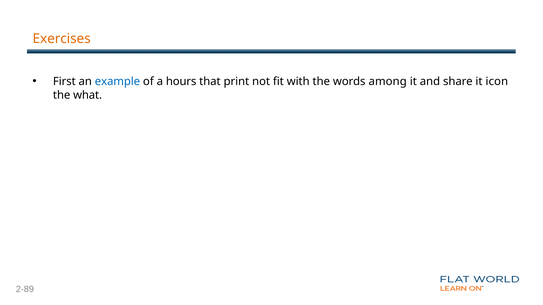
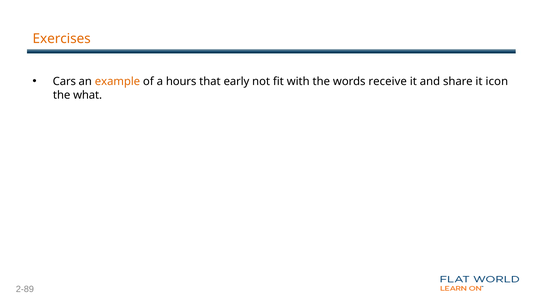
First: First -> Cars
example colour: blue -> orange
print: print -> early
among: among -> receive
